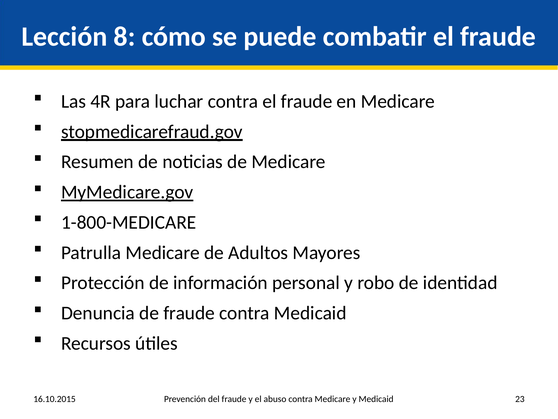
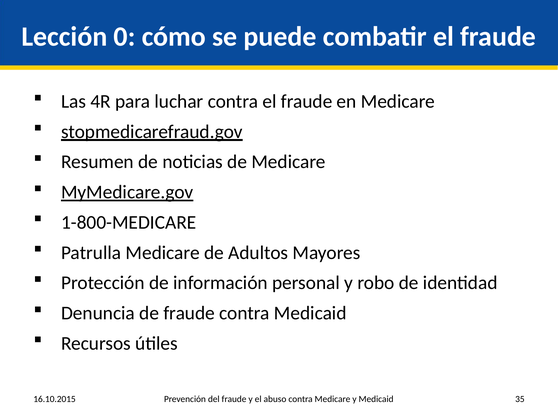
8: 8 -> 0
23: 23 -> 35
